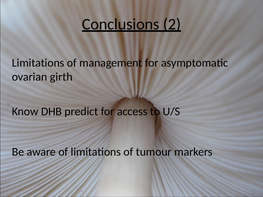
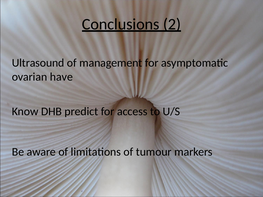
Limitations at (38, 63): Limitations -> Ultrasound
girth: girth -> have
